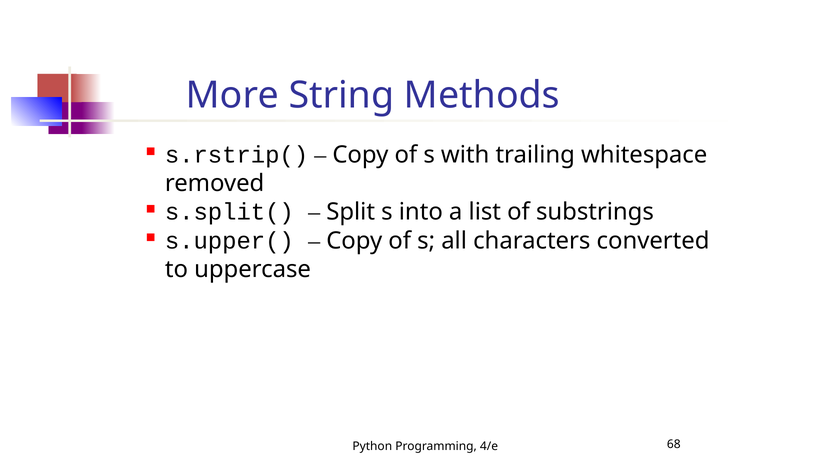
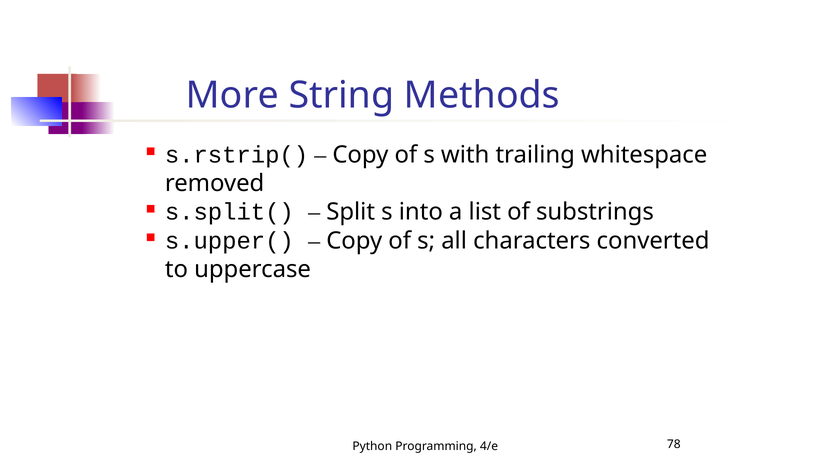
68: 68 -> 78
